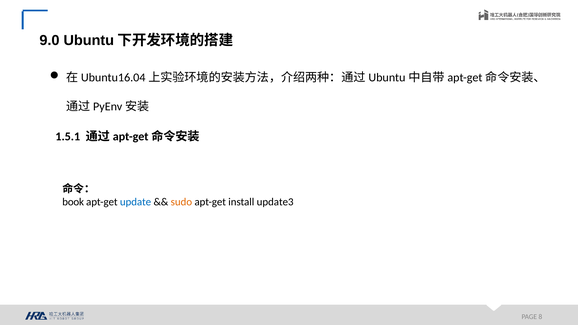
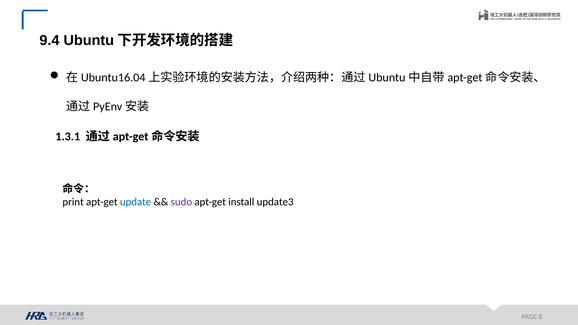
9.0: 9.0 -> 9.4
1.5.1: 1.5.1 -> 1.3.1
book: book -> print
sudo colour: orange -> purple
